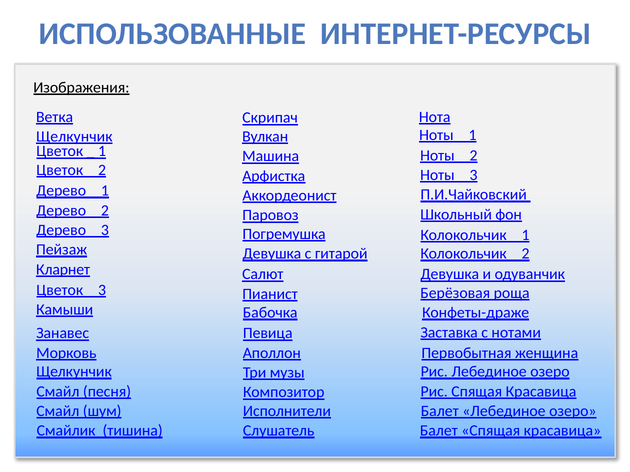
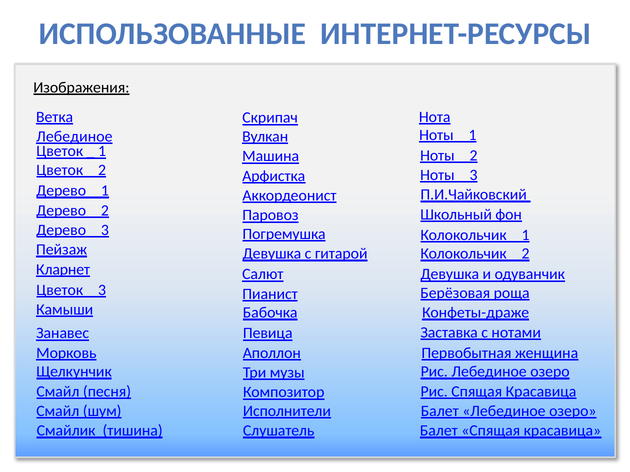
Щелкунчик at (74, 137): Щелкунчик -> Лебединое
